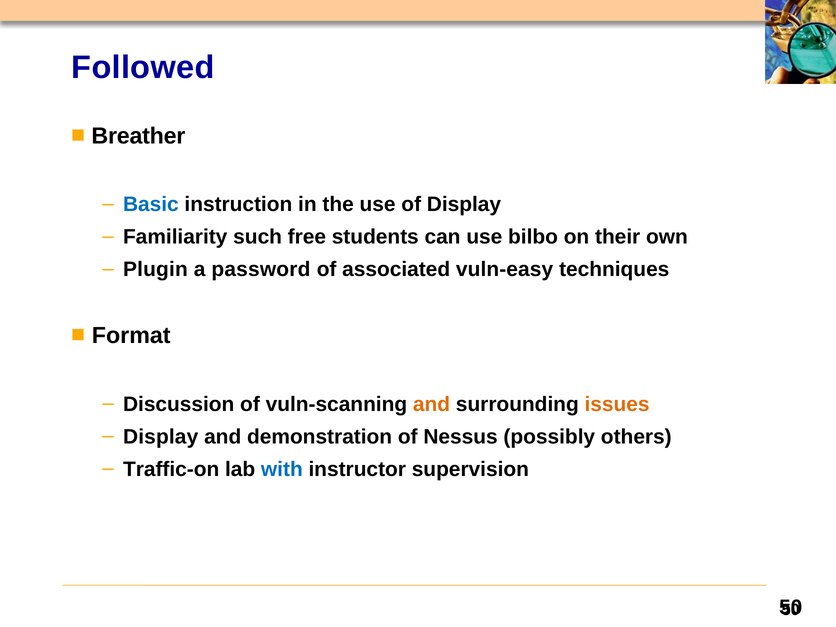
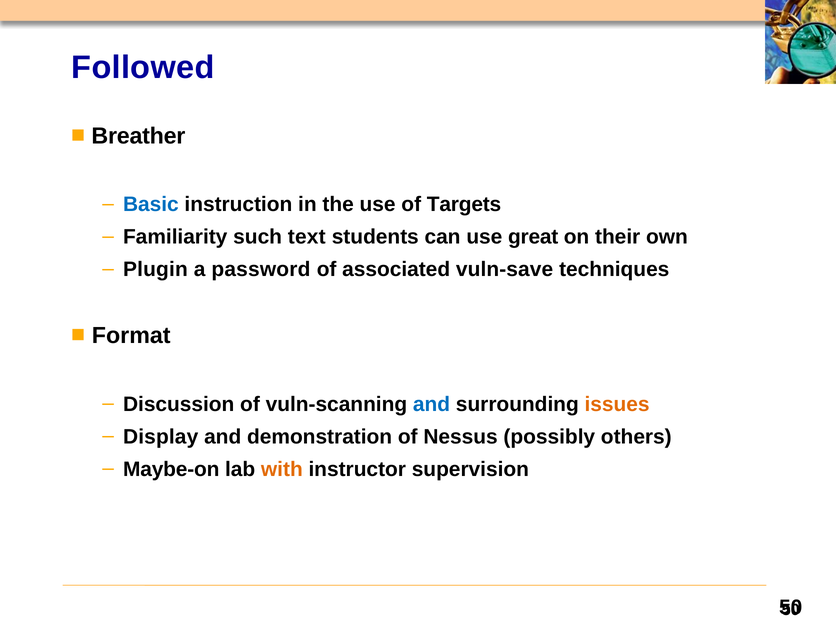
of Display: Display -> Targets
free: free -> text
bilbo: bilbo -> great
vuln-easy: vuln-easy -> vuln-save
and at (431, 404) colour: orange -> blue
Traffic-on: Traffic-on -> Maybe-on
with colour: blue -> orange
